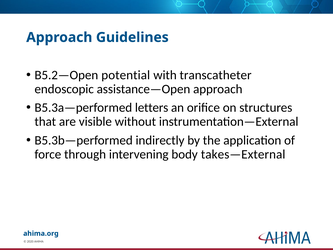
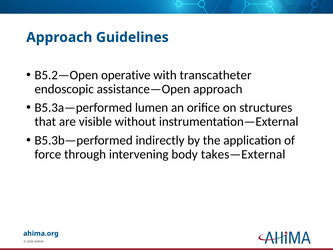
potential: potential -> operative
letters: letters -> lumen
